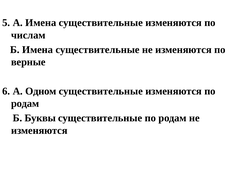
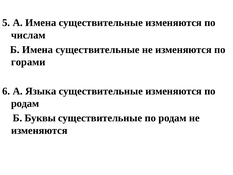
верные: верные -> горами
Одном: Одном -> Языка
